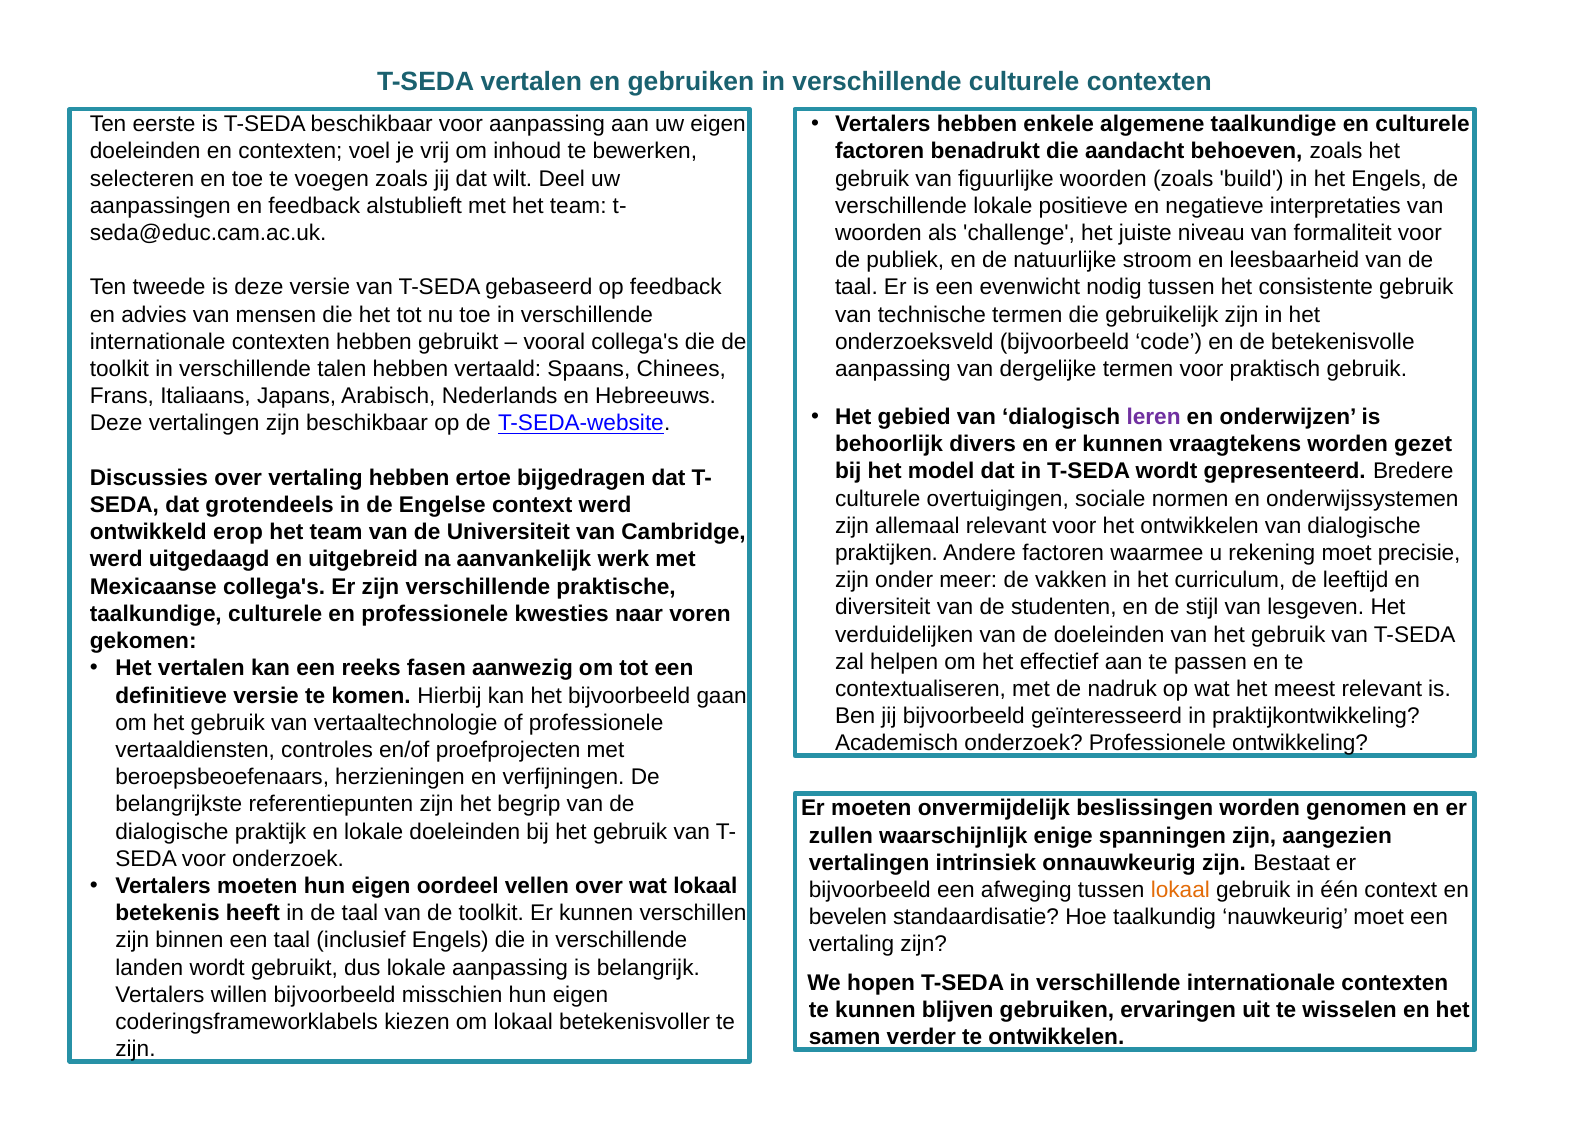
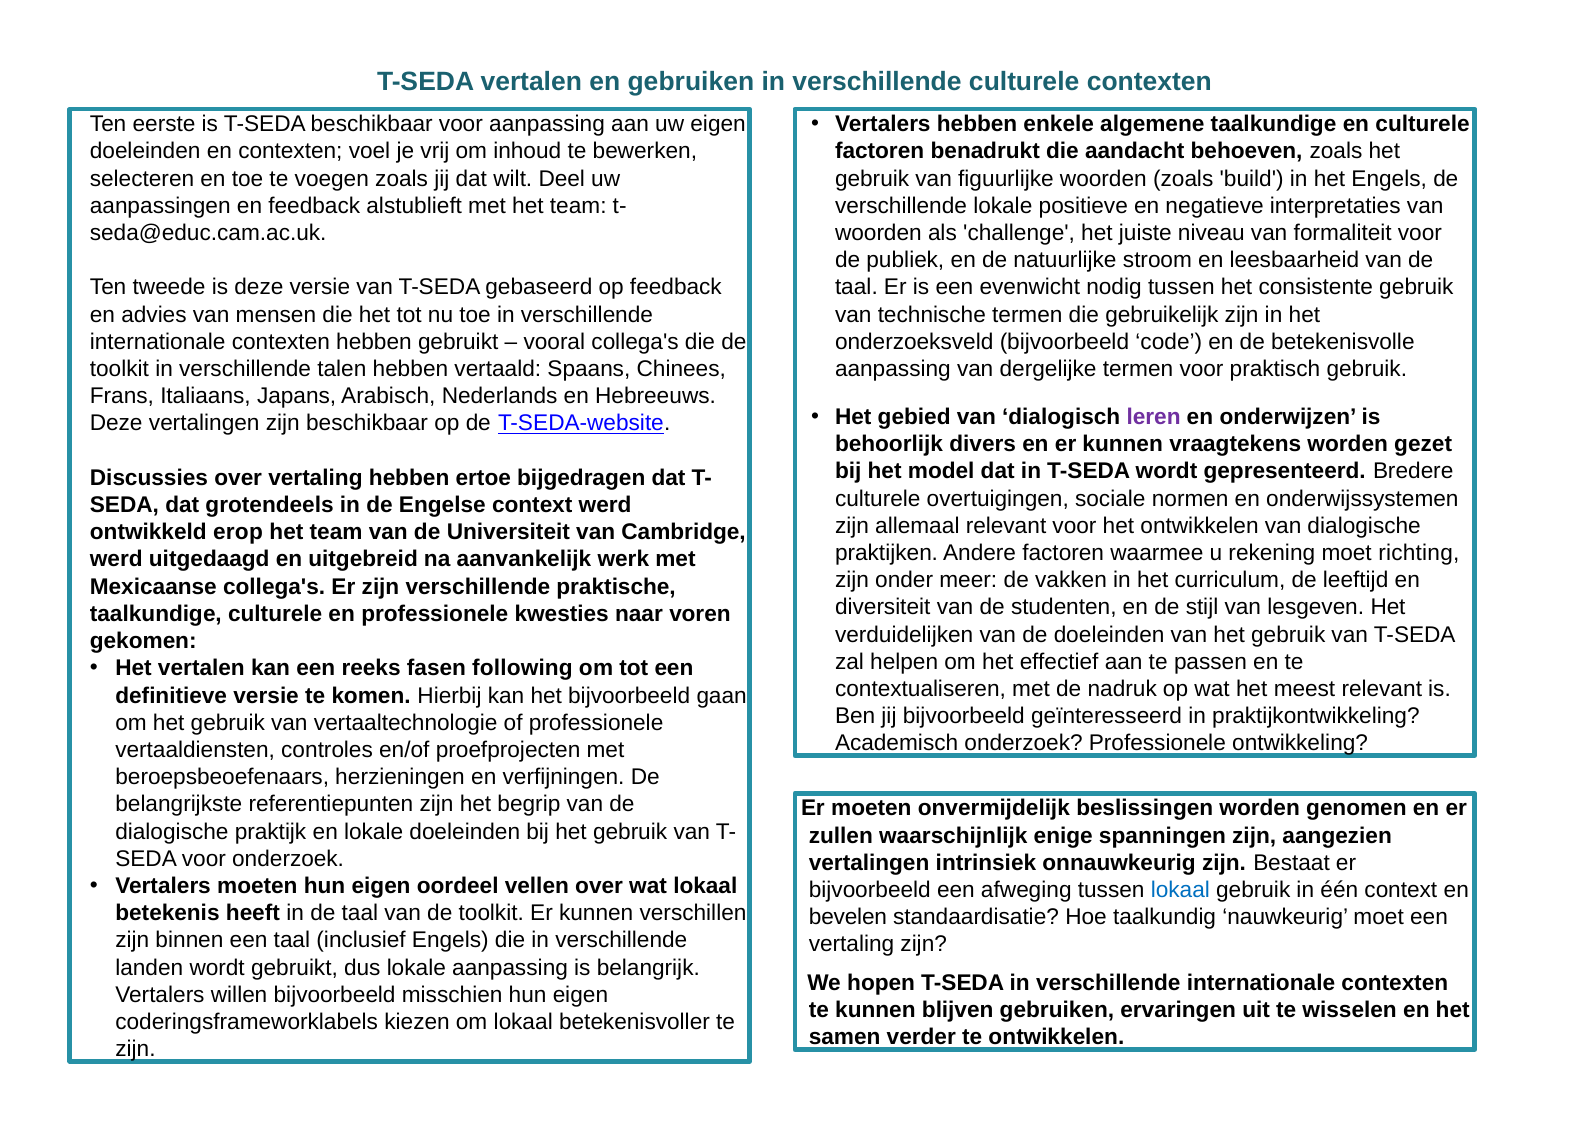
precisie: precisie -> richting
aanwezig: aanwezig -> following
lokaal at (1180, 890) colour: orange -> blue
